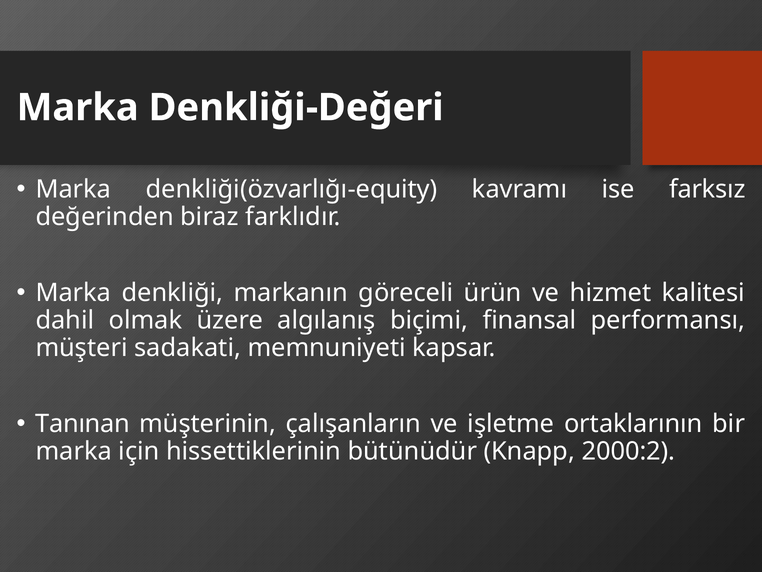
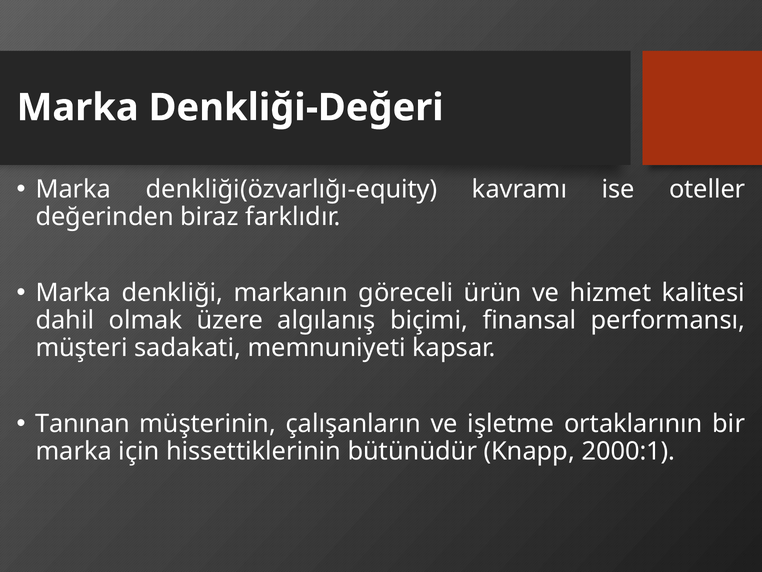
farksız: farksız -> oteller
2000:2: 2000:2 -> 2000:1
